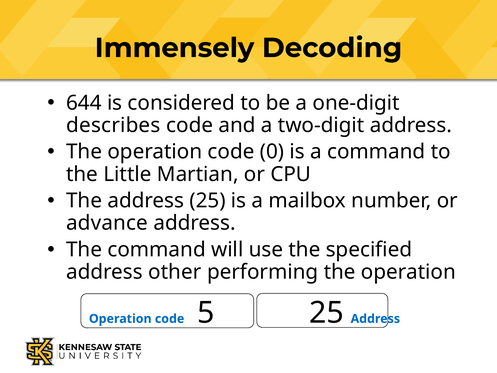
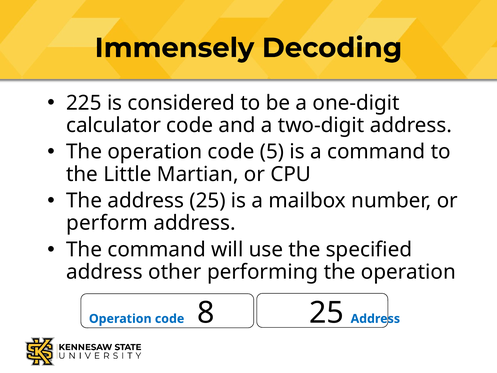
644: 644 -> 225
describes: describes -> calculator
0: 0 -> 5
advance: advance -> perform
5: 5 -> 8
